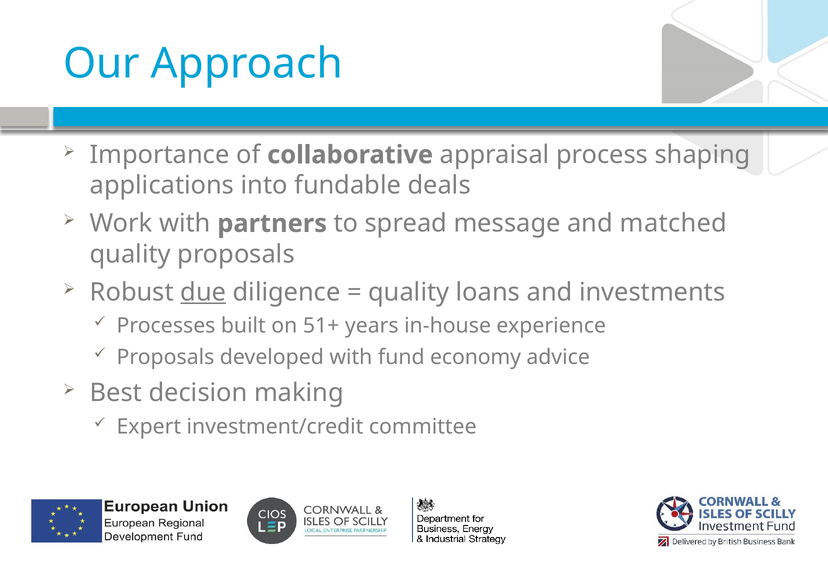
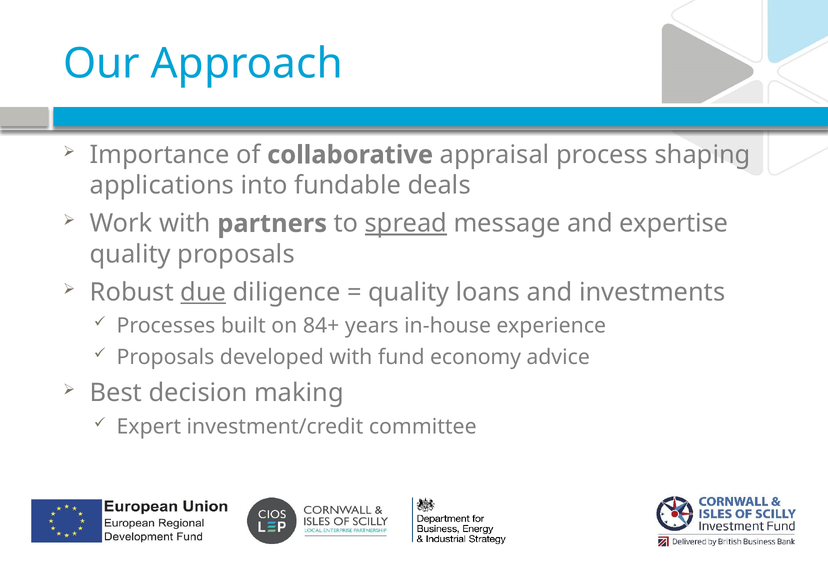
spread underline: none -> present
matched: matched -> expertise
51+: 51+ -> 84+
